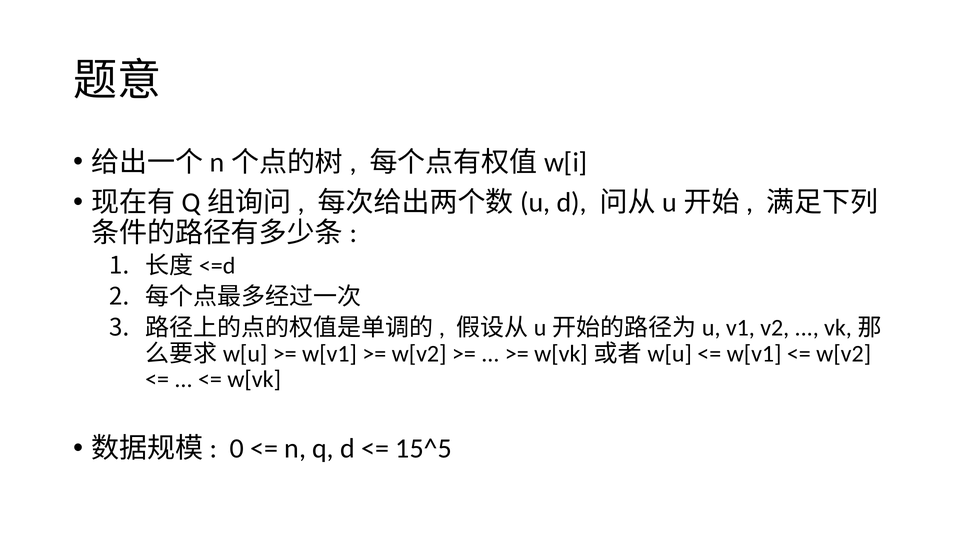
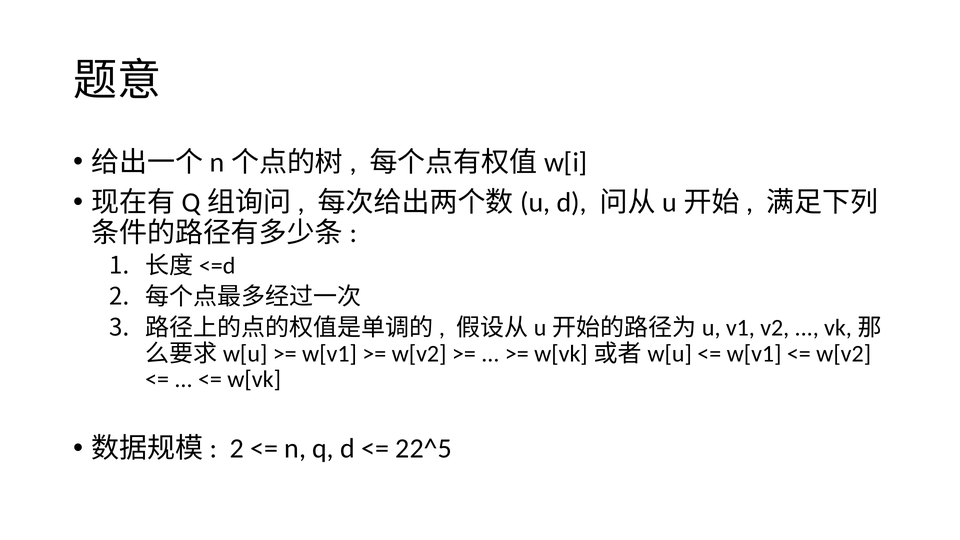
0 at (237, 448): 0 -> 2
15^5: 15^5 -> 22^5
